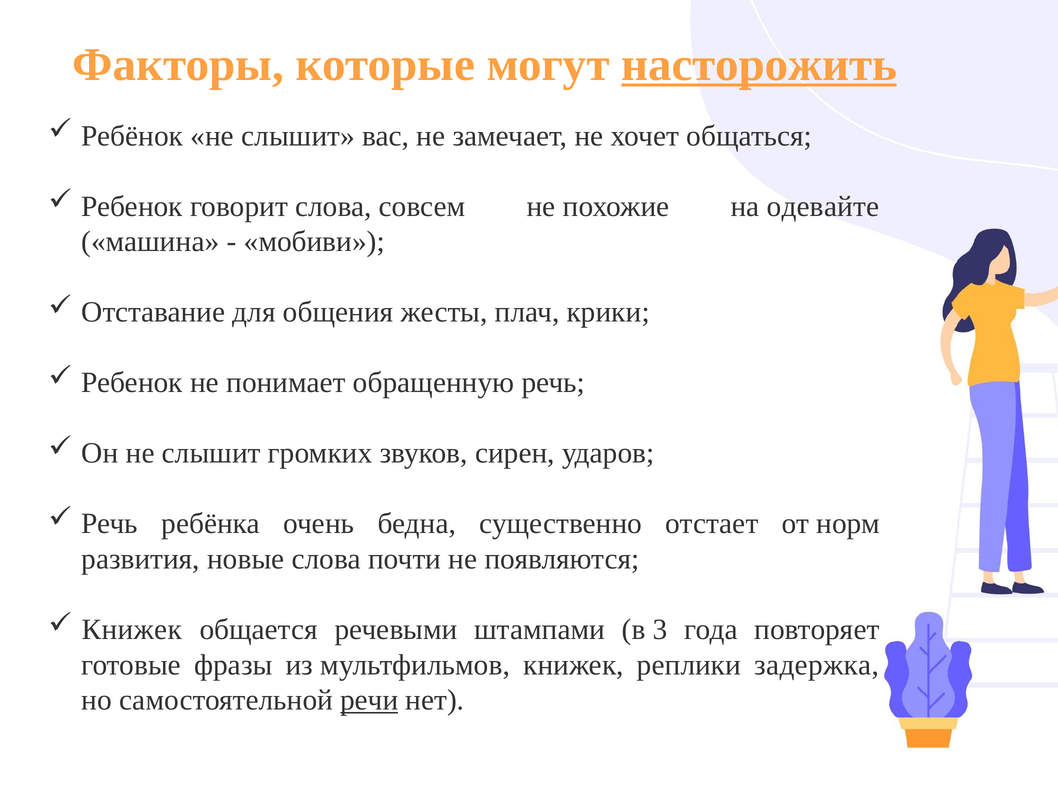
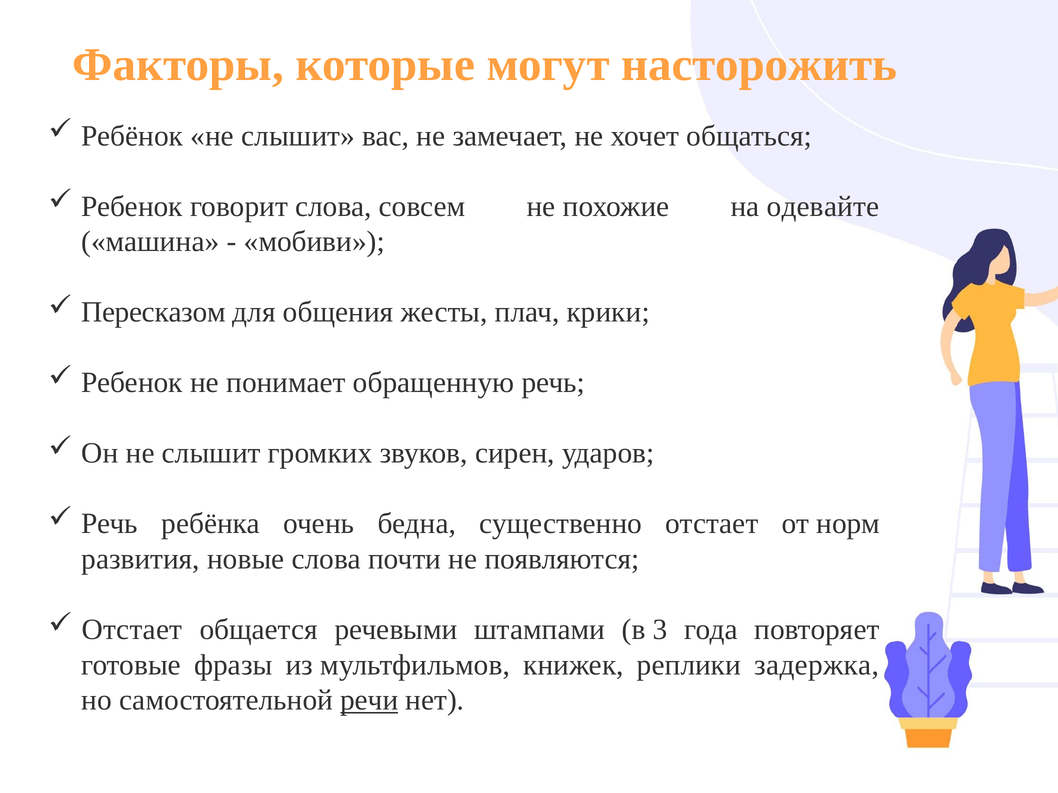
насторожить underline: present -> none
Отставание: Отставание -> Пересказом
Книжек at (132, 630): Книжек -> Отстает
